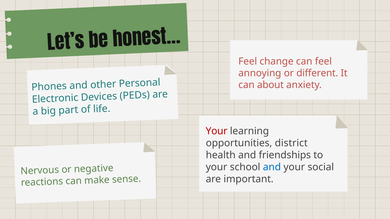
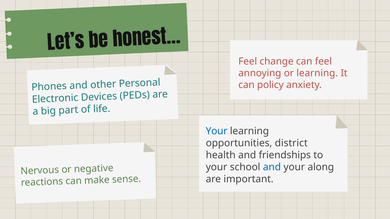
or different: different -> learning
about: about -> policy
Your at (217, 131) colour: red -> blue
social: social -> along
